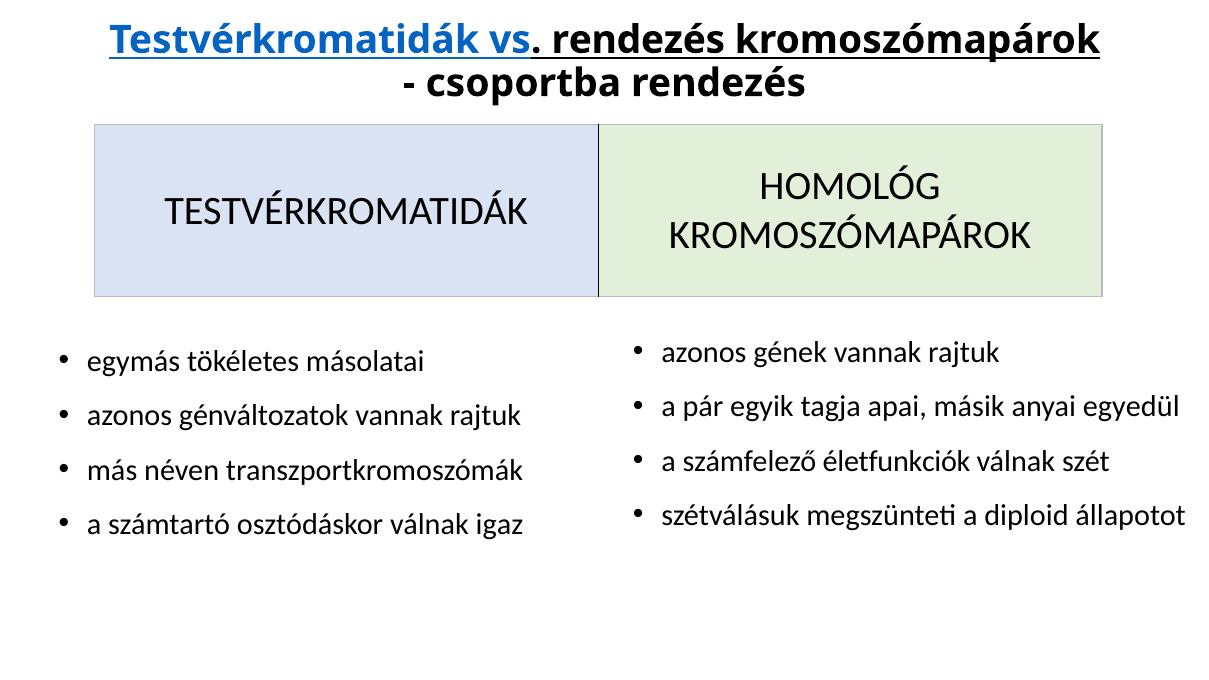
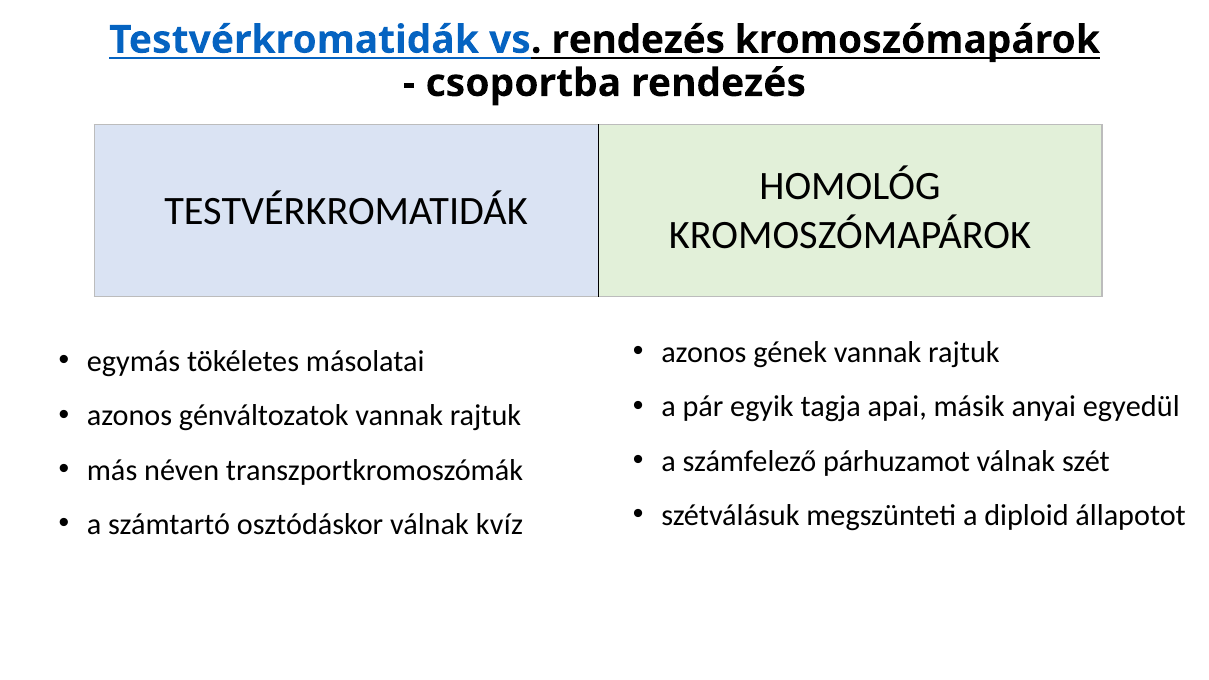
életfunkciók: életfunkciók -> párhuzamot
igaz: igaz -> kvíz
